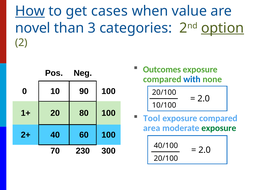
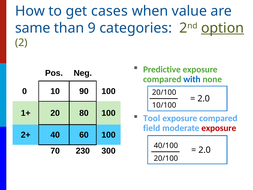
How underline: present -> none
novel: novel -> same
3: 3 -> 9
Outcomes: Outcomes -> Predictive
area: area -> field
exposure at (219, 128) colour: green -> red
